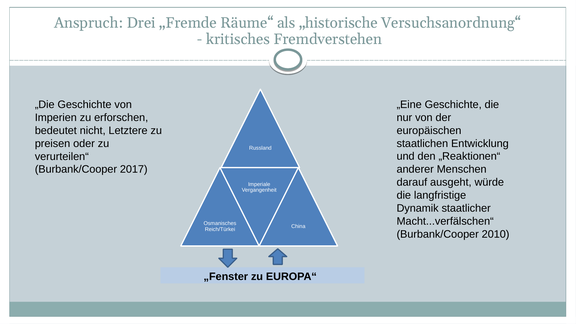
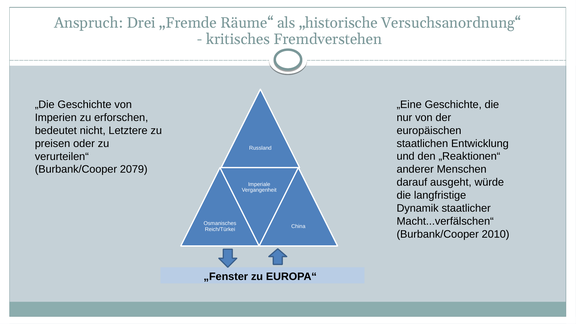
2017: 2017 -> 2079
